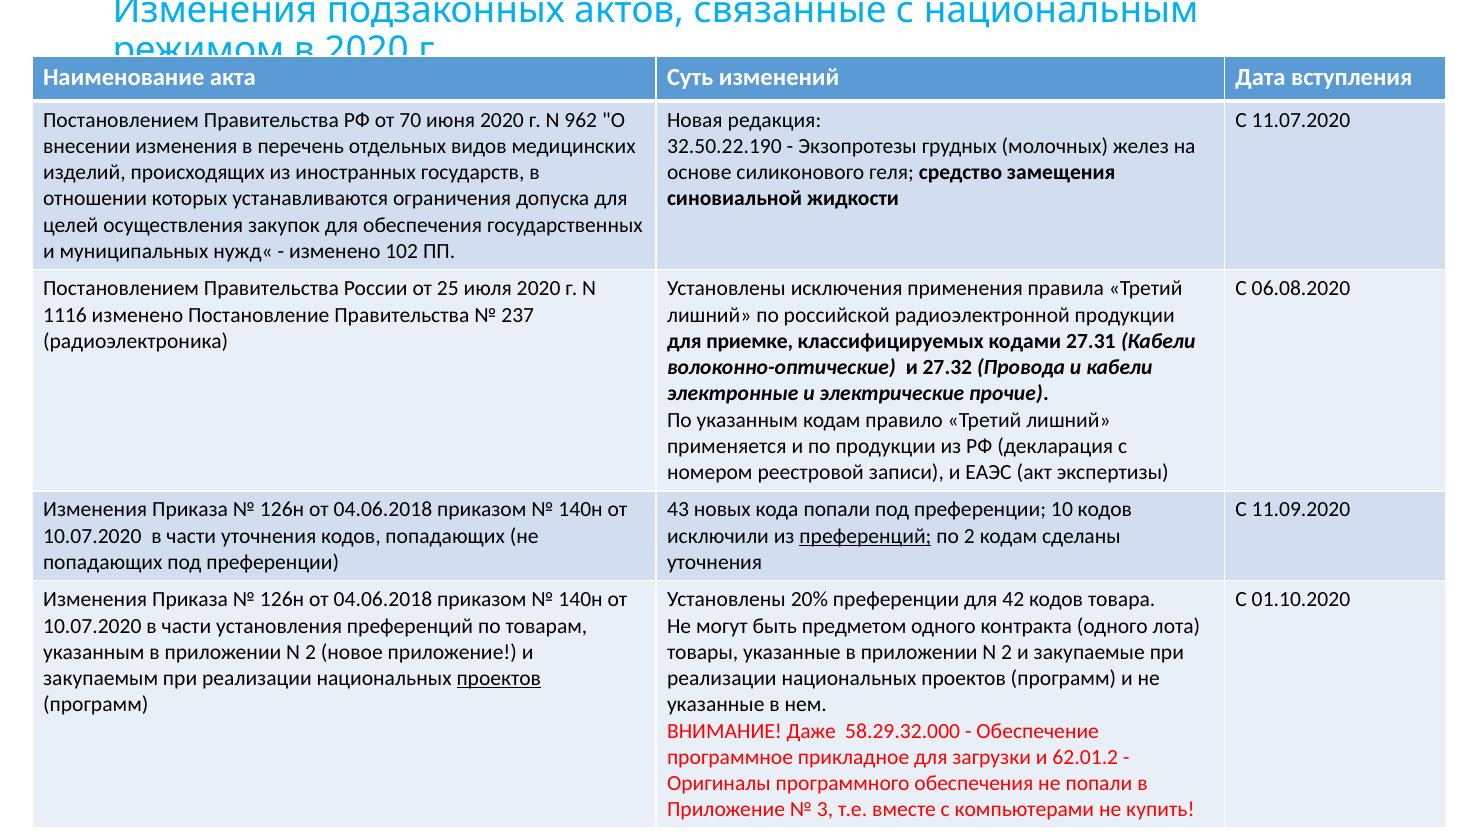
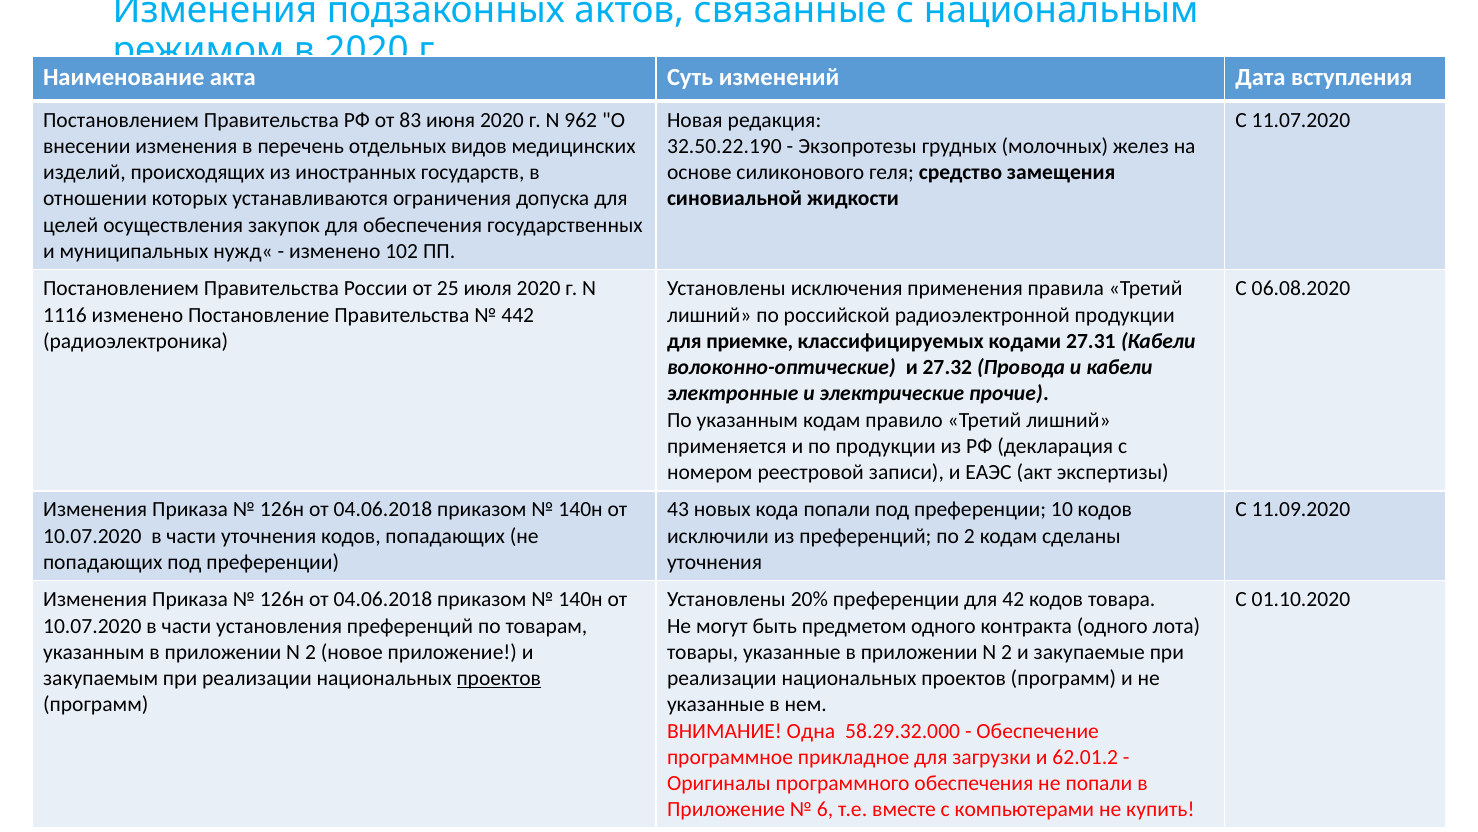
70: 70 -> 83
237: 237 -> 442
преференций at (865, 536) underline: present -> none
Даже: Даже -> Одна
3: 3 -> 6
